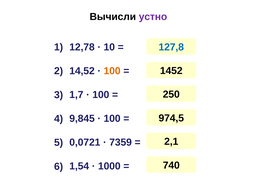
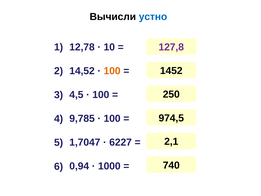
устно colour: purple -> blue
127,8 colour: blue -> purple
1,7: 1,7 -> 4,5
9,845: 9,845 -> 9,785
0,0721: 0,0721 -> 1,7047
7359: 7359 -> 6227
1,54: 1,54 -> 0,94
